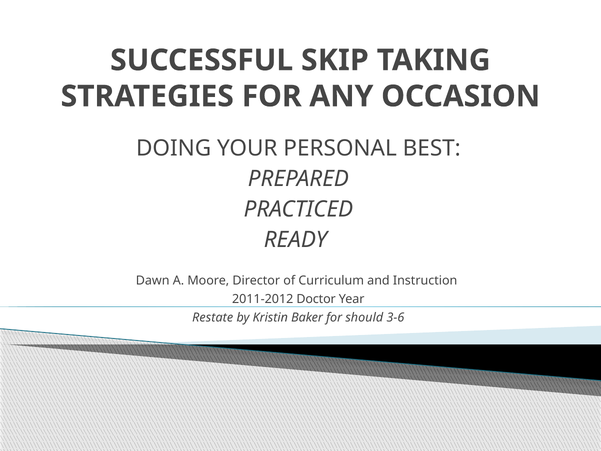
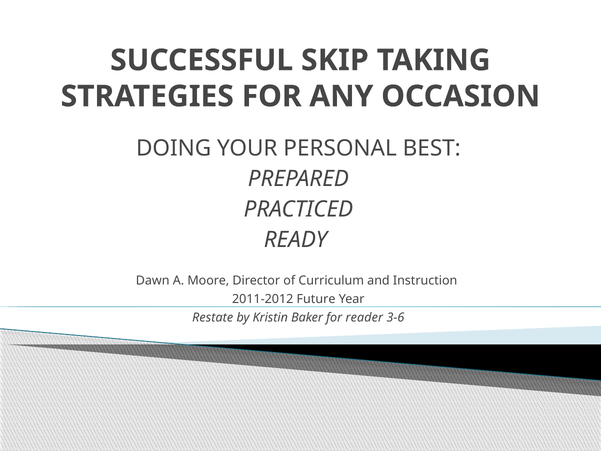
Doctor: Doctor -> Future
should: should -> reader
